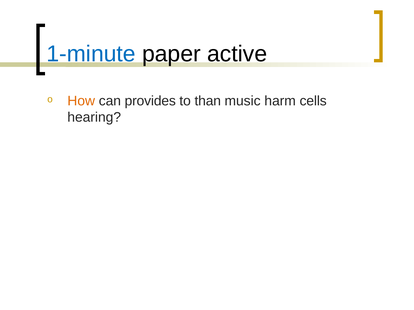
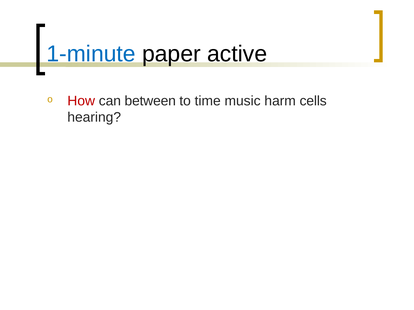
How colour: orange -> red
provides: provides -> between
than: than -> time
